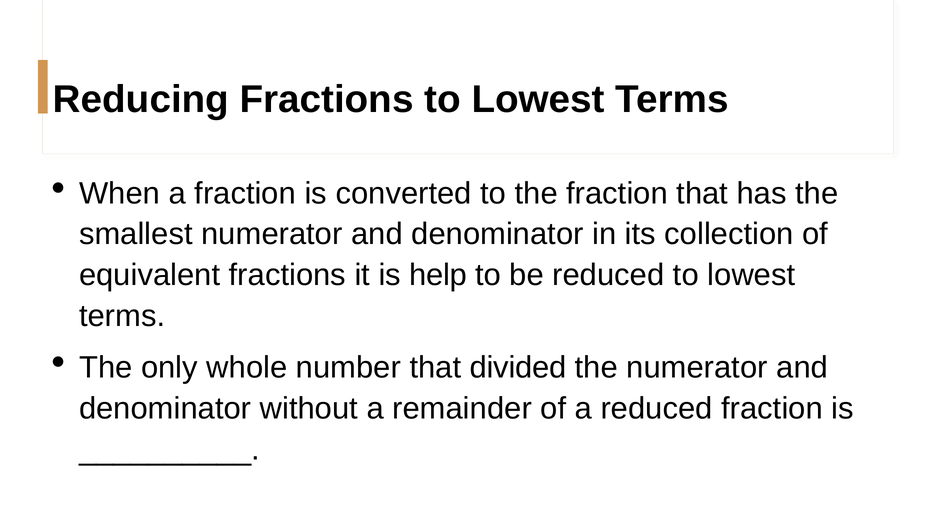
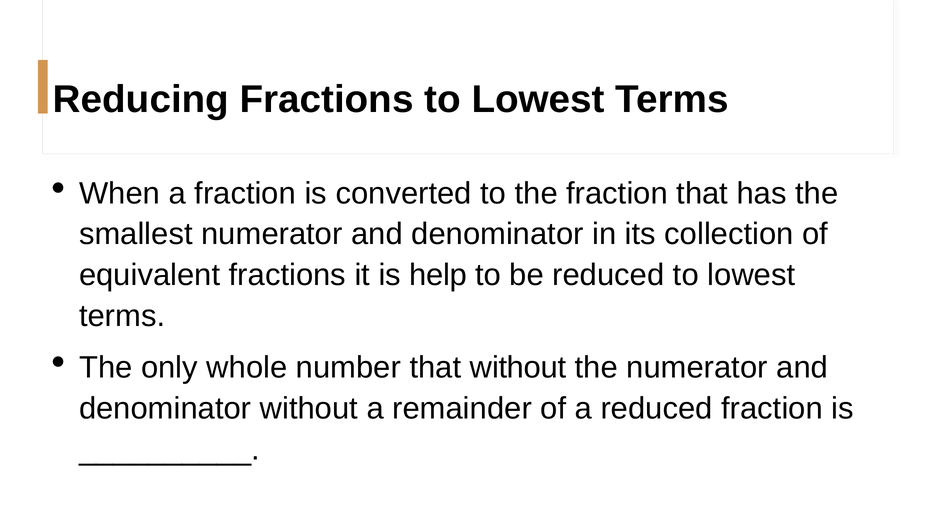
that divided: divided -> without
